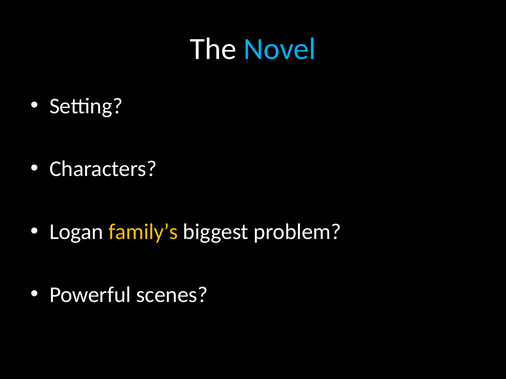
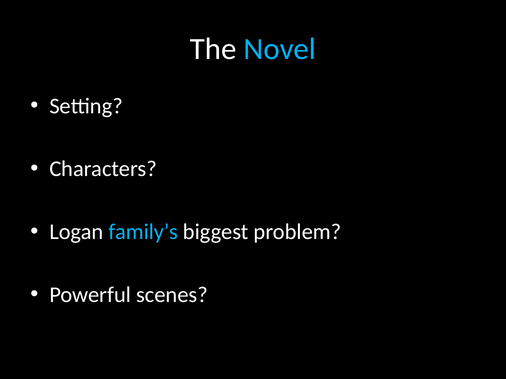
family’s colour: yellow -> light blue
